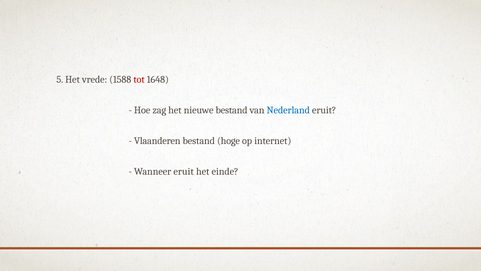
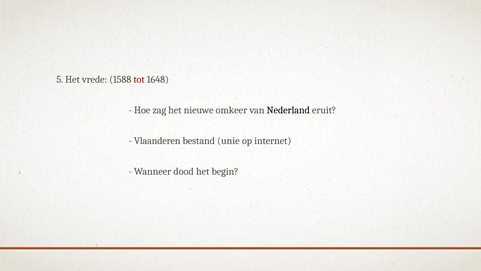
nieuwe bestand: bestand -> omkeer
Nederland colour: blue -> black
hoge: hoge -> unie
Wanneer eruit: eruit -> dood
einde: einde -> begin
